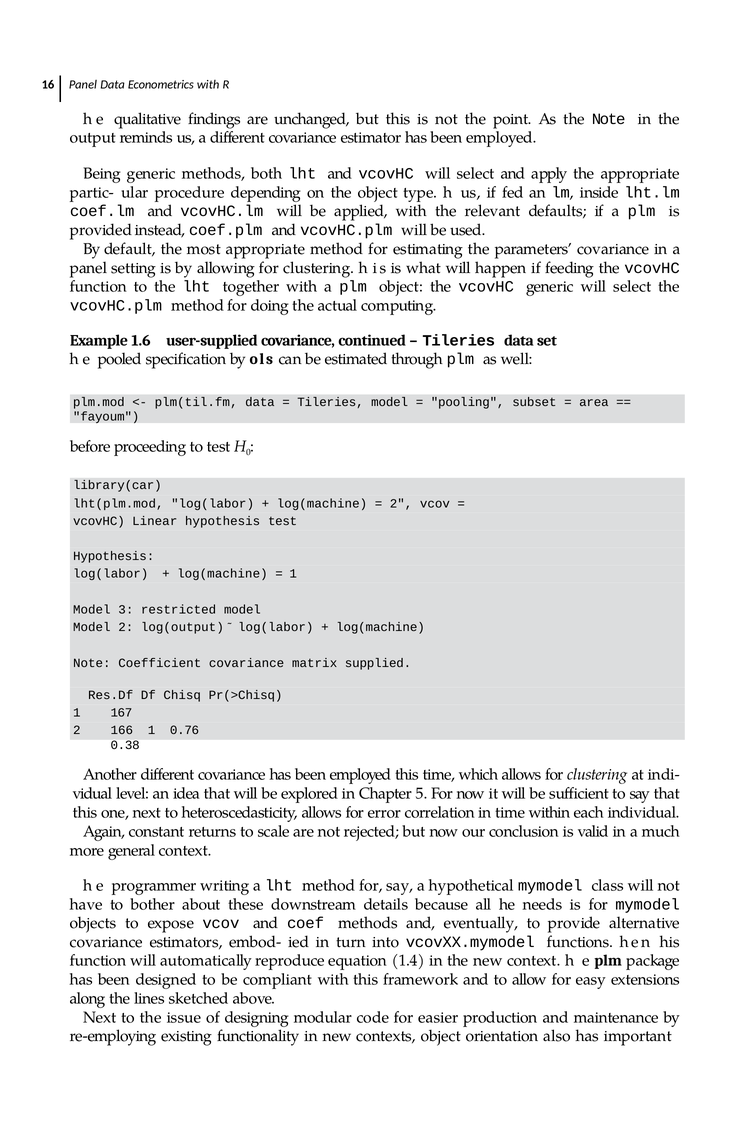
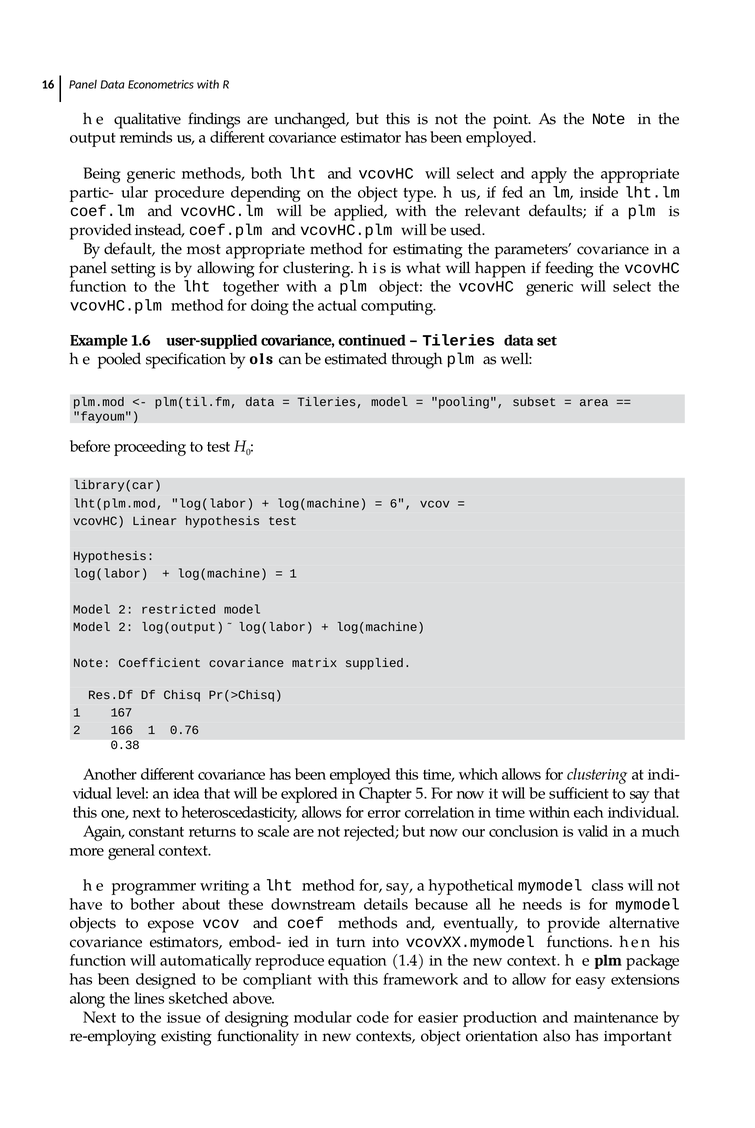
2 at (401, 503): 2 -> 6
3 at (126, 609): 3 -> 2
